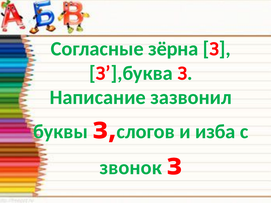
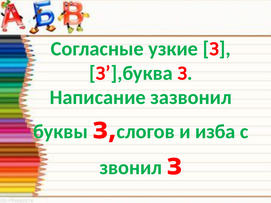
зёрна: зёрна -> узкие
звонок: звонок -> звонил
